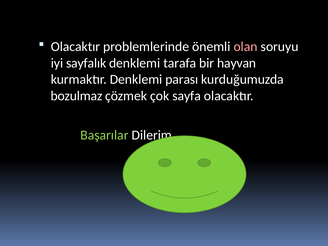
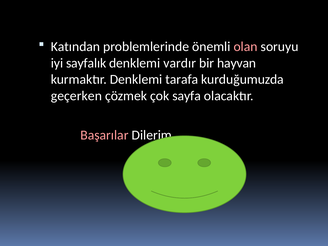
Olacaktır at (75, 47): Olacaktır -> Katından
tarafa: tarafa -> vardır
parası: parası -> tarafa
bozulmaz: bozulmaz -> geçerken
Başarılar colour: light green -> pink
